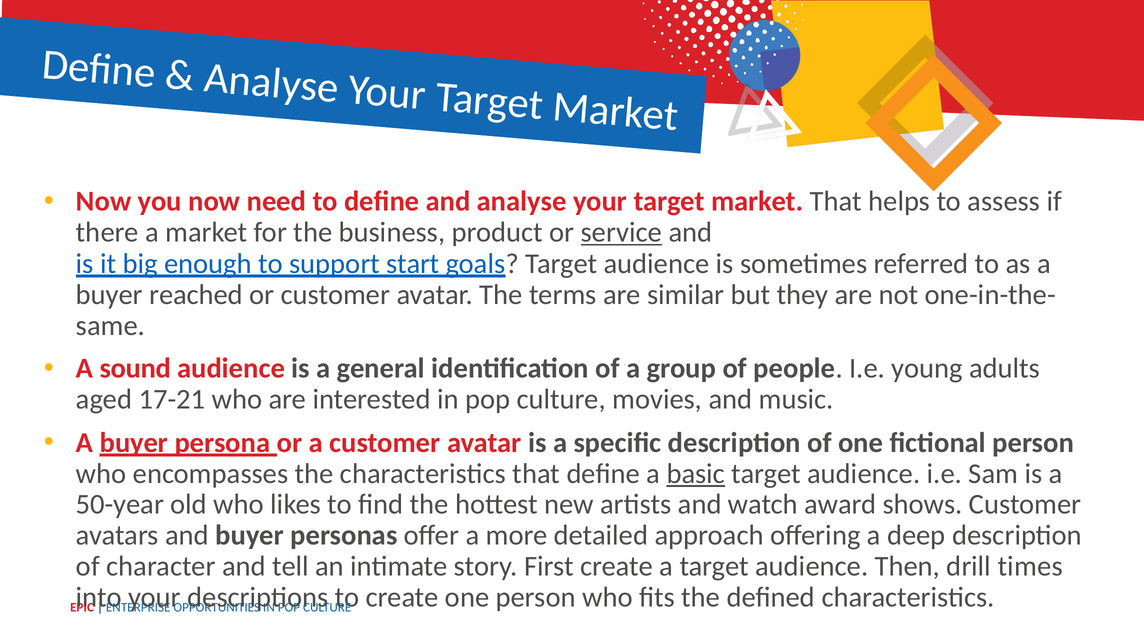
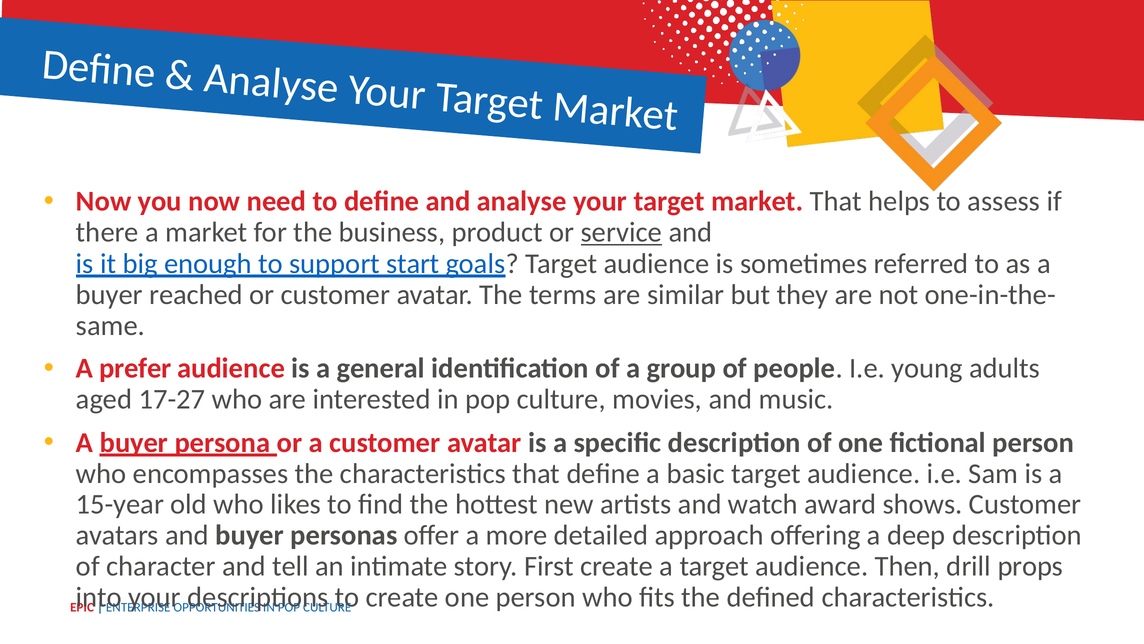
sound: sound -> prefer
17-21: 17-21 -> 17-27
basic underline: present -> none
50-year: 50-year -> 15-year
times: times -> props
